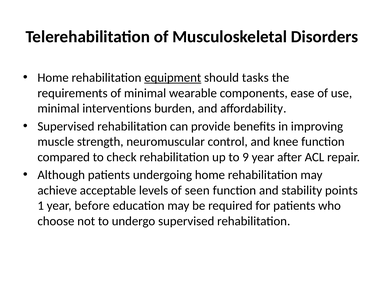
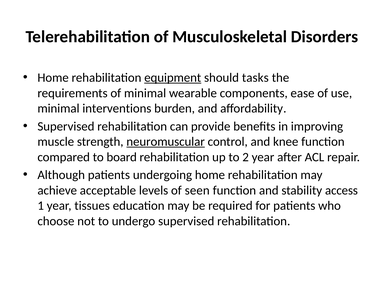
neuromuscular underline: none -> present
check: check -> board
9: 9 -> 2
points: points -> access
before: before -> tissues
